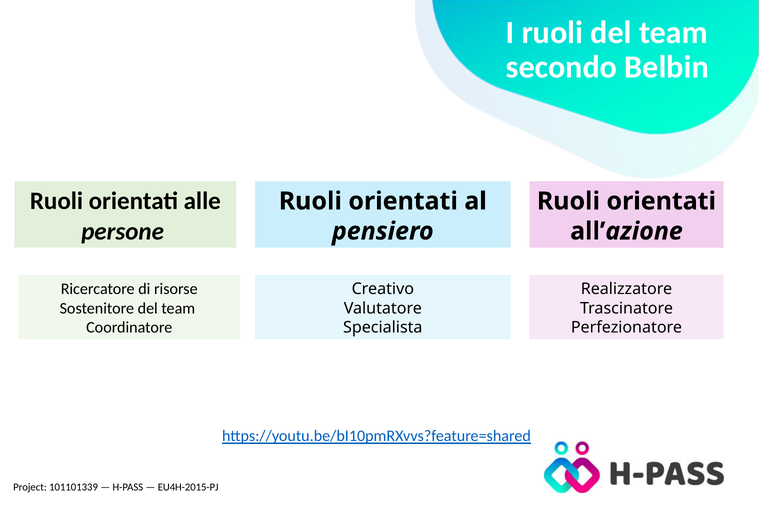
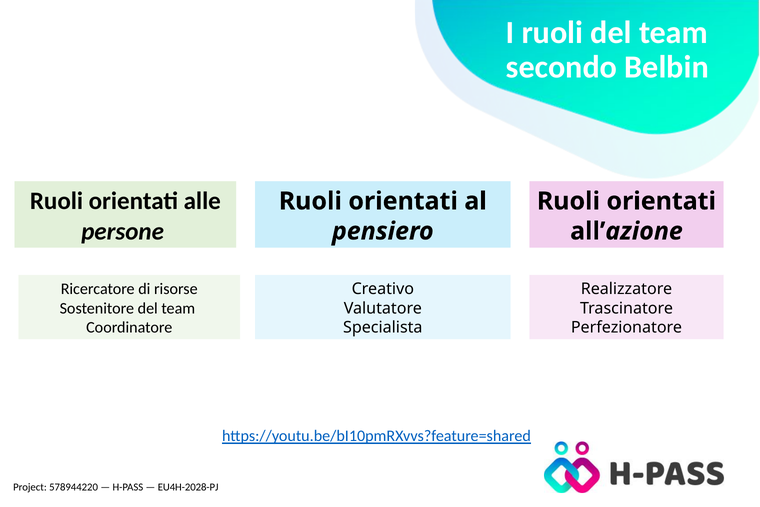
101101339: 101101339 -> 578944220
EU4H-2015-PJ: EU4H-2015-PJ -> EU4H-2028-PJ
